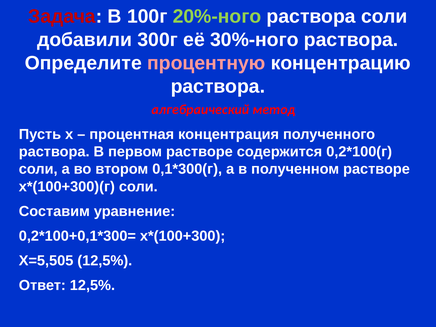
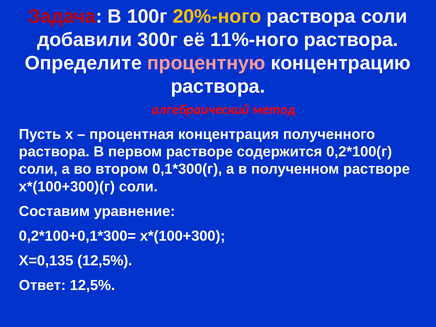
20%-ного colour: light green -> yellow
30%-ного: 30%-ного -> 11%-ного
Х=5,505: Х=5,505 -> Х=0,135
